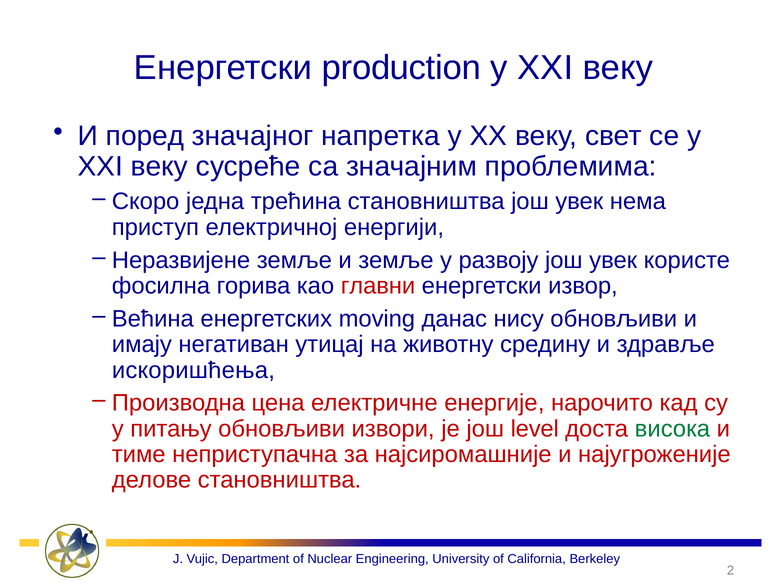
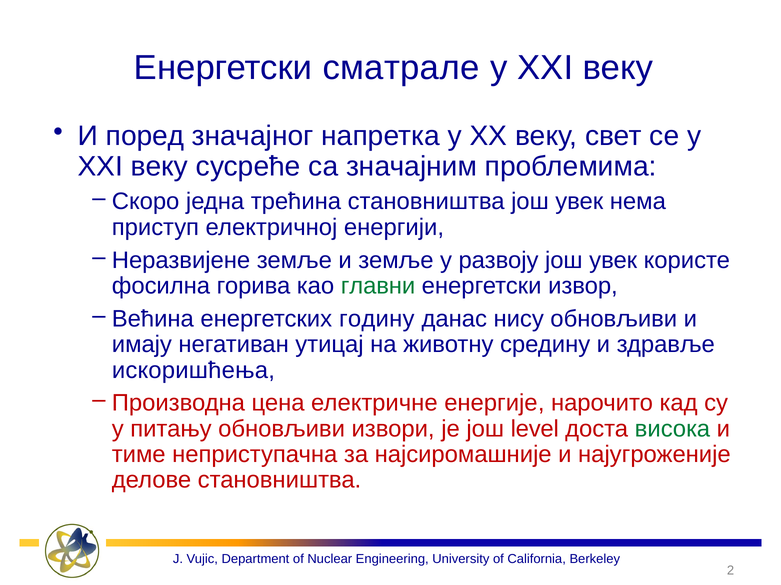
production: production -> сматрале
главни colour: red -> green
moving: moving -> годину
